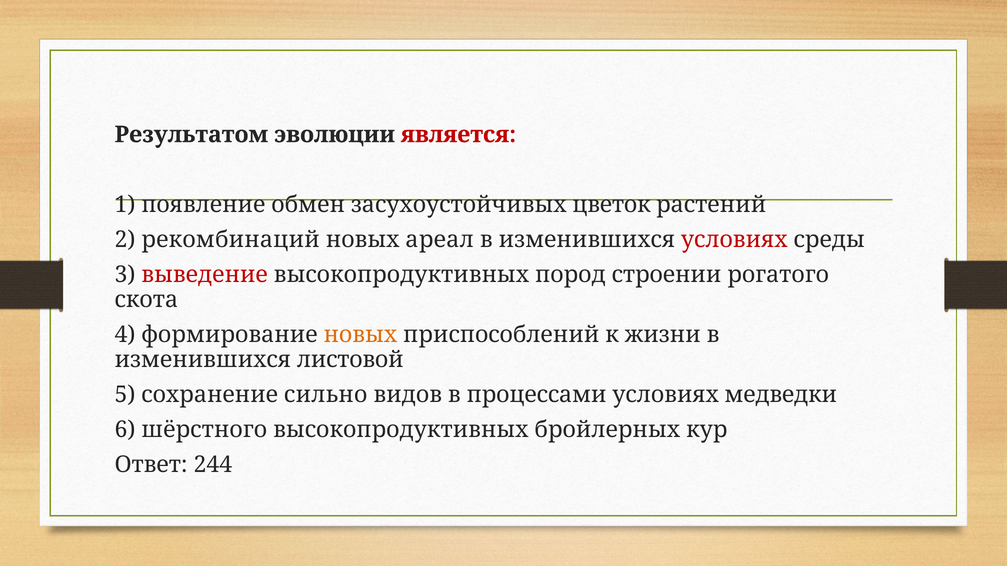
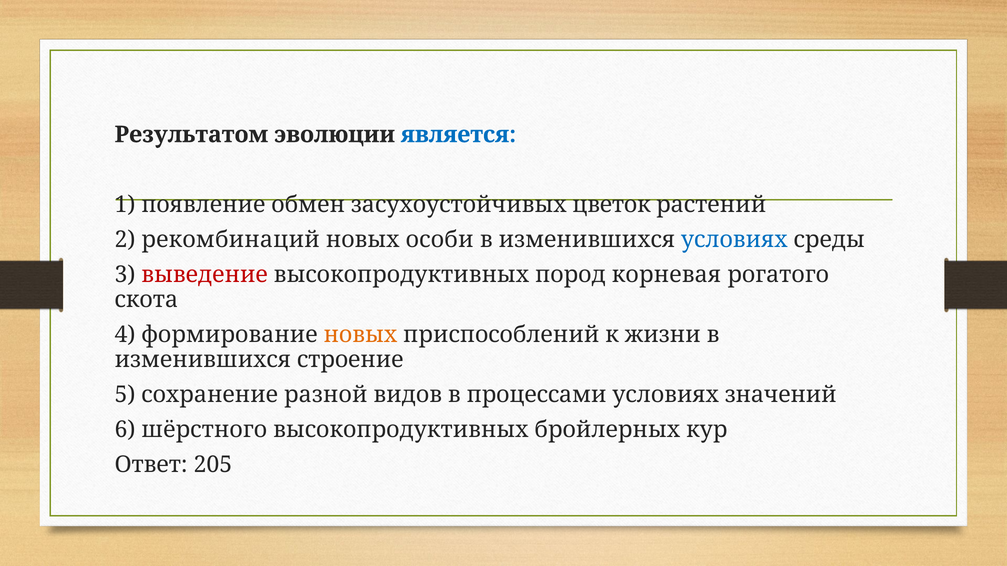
является colour: red -> blue
ареал: ареал -> особи
условиях at (734, 240) colour: red -> blue
строении: строении -> корневая
листовой: листовой -> строение
сильно: сильно -> разной
медведки: медведки -> значений
244: 244 -> 205
